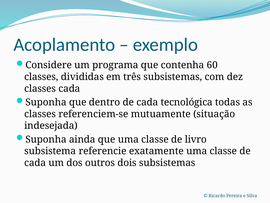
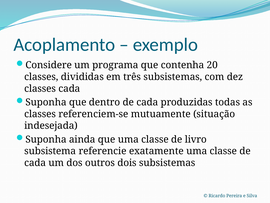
60: 60 -> 20
tecnológica: tecnológica -> produzidas
